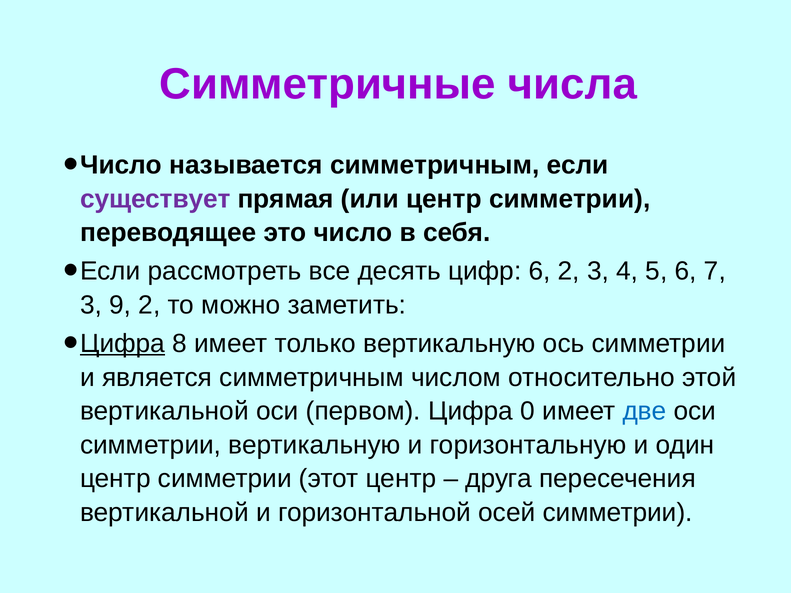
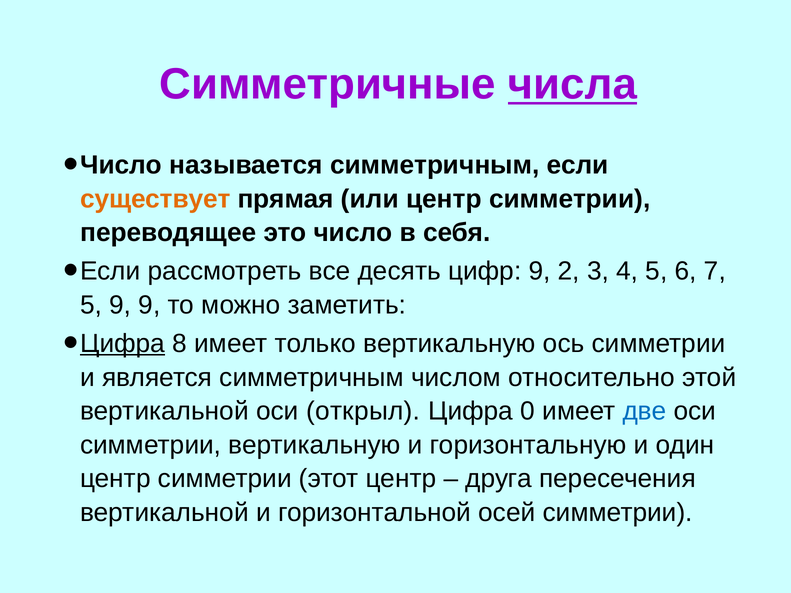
числа underline: none -> present
существует colour: purple -> orange
цифр 6: 6 -> 9
3 at (91, 305): 3 -> 5
9 2: 2 -> 9
первом: первом -> открыл
